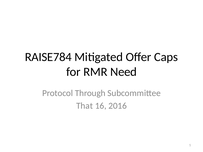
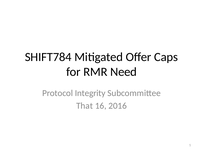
RAISE784: RAISE784 -> SHIFT784
Through: Through -> Integrity
